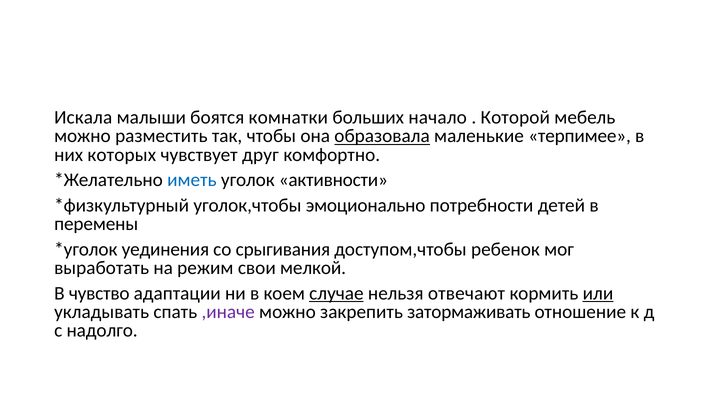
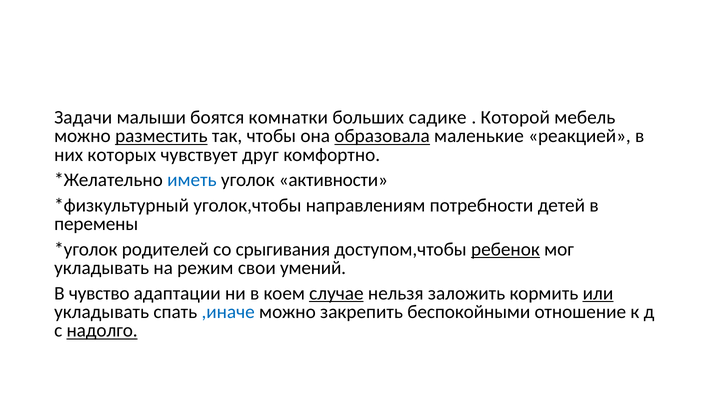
Искала: Искала -> Задачи
начало: начало -> садике
разместить underline: none -> present
терпимее: терпимее -> реакцией
эмоционально: эмоционально -> направлениям
уединения: уединения -> родителей
ребенок underline: none -> present
выработать at (102, 268): выработать -> укладывать
мелкой: мелкой -> умений
отвечают: отвечают -> заложить
,иначе colour: purple -> blue
затормаживать: затормаживать -> беспокойными
надолго underline: none -> present
